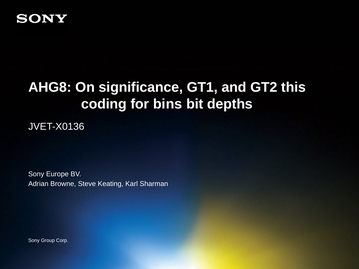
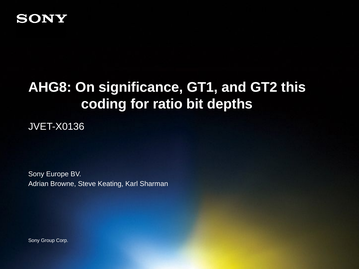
bins: bins -> ratio
